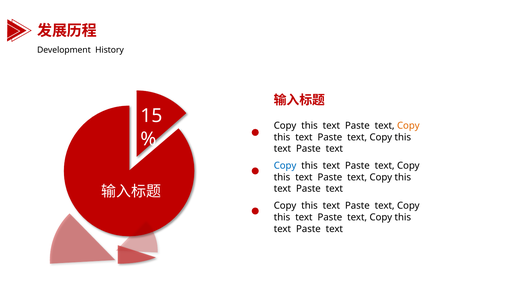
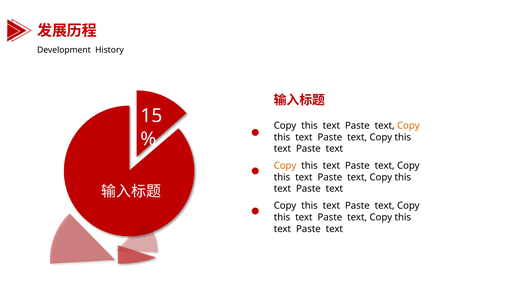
Copy at (285, 165) colour: blue -> orange
